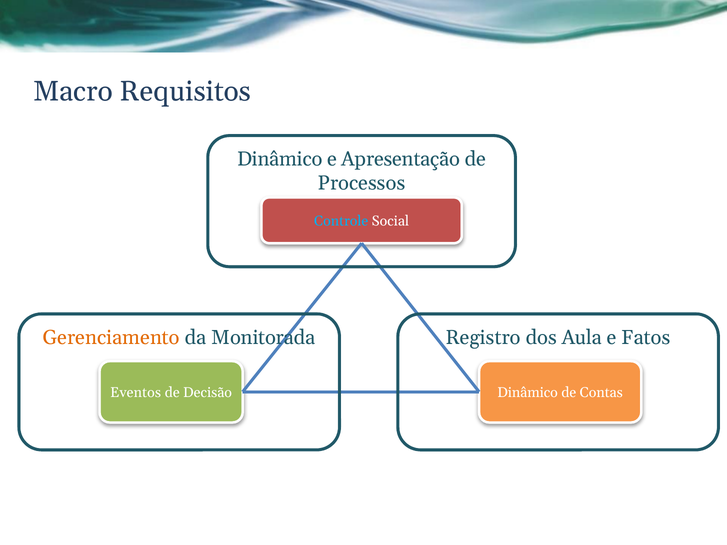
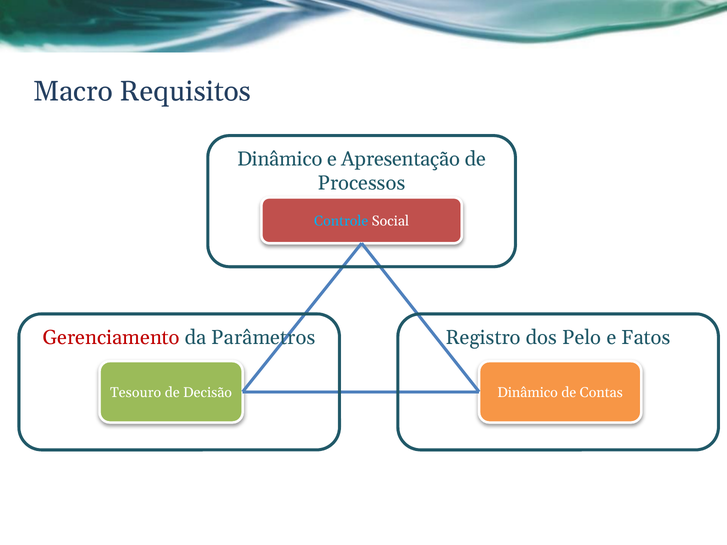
Gerenciamento colour: orange -> red
Monitorada: Monitorada -> Parâmetros
Aula: Aula -> Pelo
Eventos: Eventos -> Tesouro
